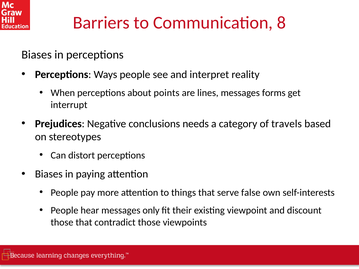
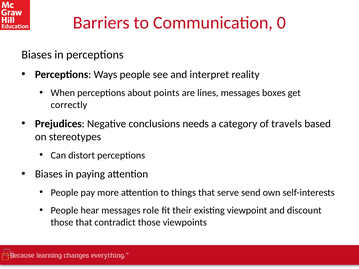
8: 8 -> 0
forms: forms -> boxes
interrupt: interrupt -> correctly
false: false -> send
only: only -> role
